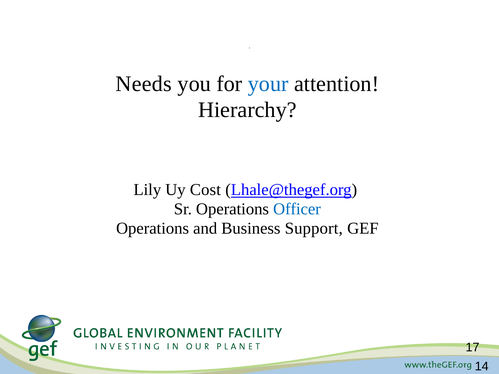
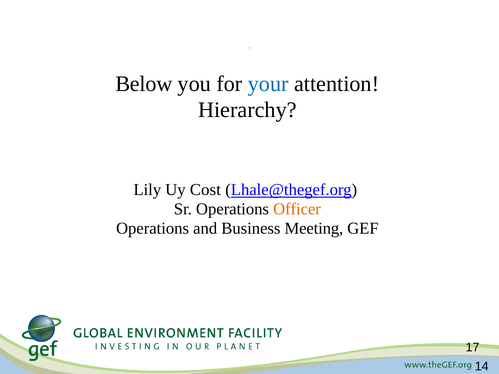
Needs: Needs -> Below
Officer colour: blue -> orange
Support: Support -> Meeting
